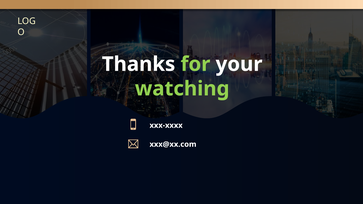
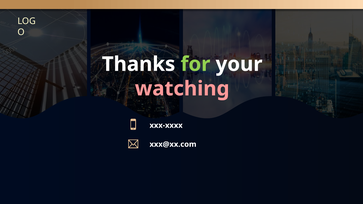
watching colour: light green -> pink
